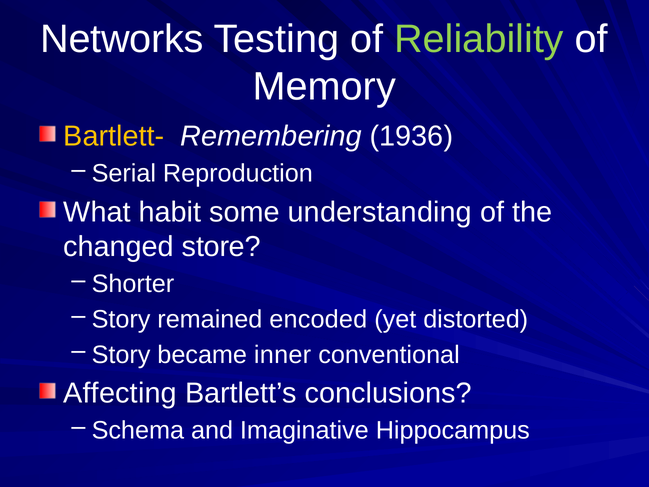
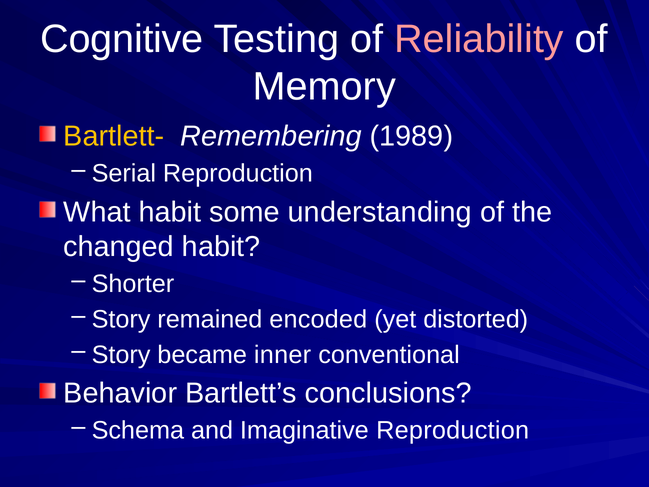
Networks: Networks -> Cognitive
Reliability colour: light green -> pink
1936: 1936 -> 1989
changed store: store -> habit
Affecting: Affecting -> Behavior
Imaginative Hippocampus: Hippocampus -> Reproduction
